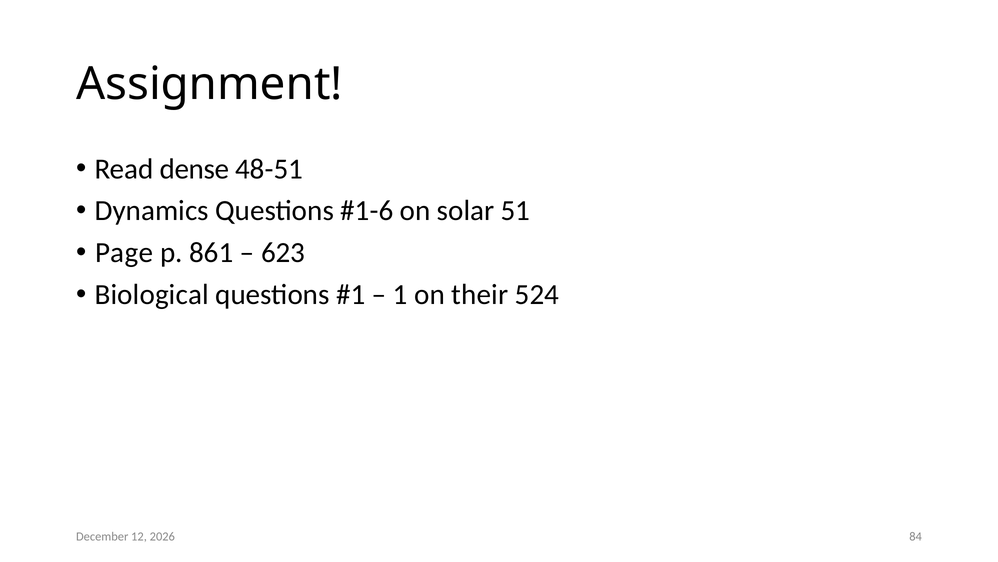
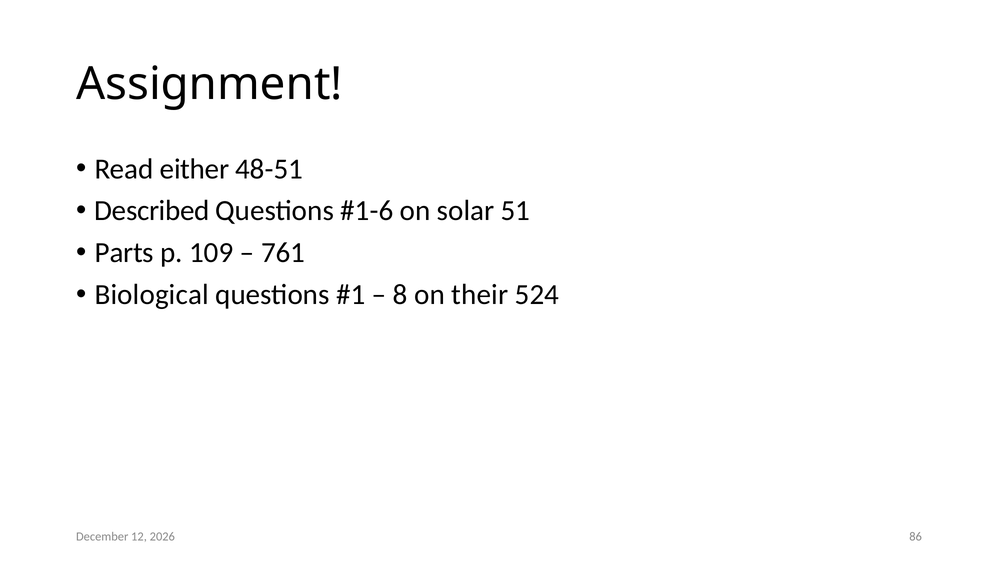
dense: dense -> either
Dynamics: Dynamics -> Described
Page: Page -> Parts
861: 861 -> 109
623: 623 -> 761
1: 1 -> 8
84: 84 -> 86
